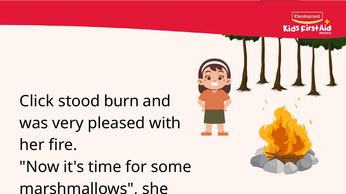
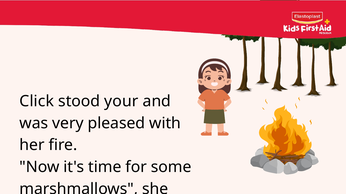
burn: burn -> your
